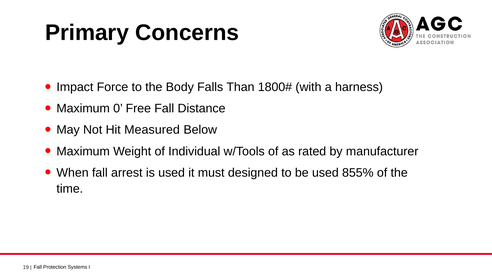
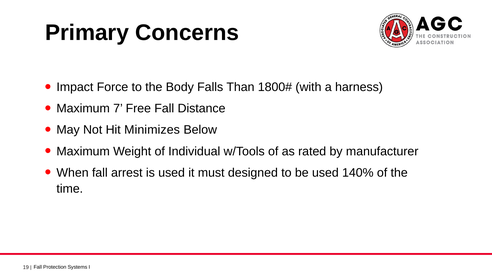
0: 0 -> 7
Measured: Measured -> Minimizes
855%: 855% -> 140%
